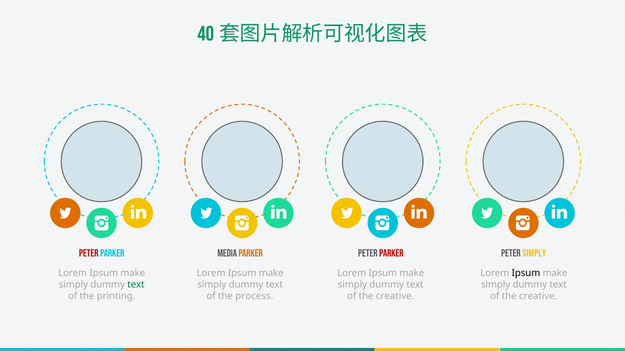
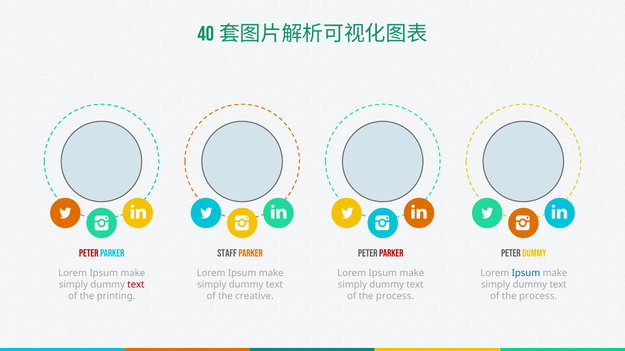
MEDIA: MEDIA -> STAFF
PETER SIMPLY: SIMPLY -> DUMMY
Ipsum at (526, 274) colour: black -> blue
text at (136, 285) colour: green -> red
process: process -> creative
creative at (395, 297): creative -> process
creative at (538, 297): creative -> process
